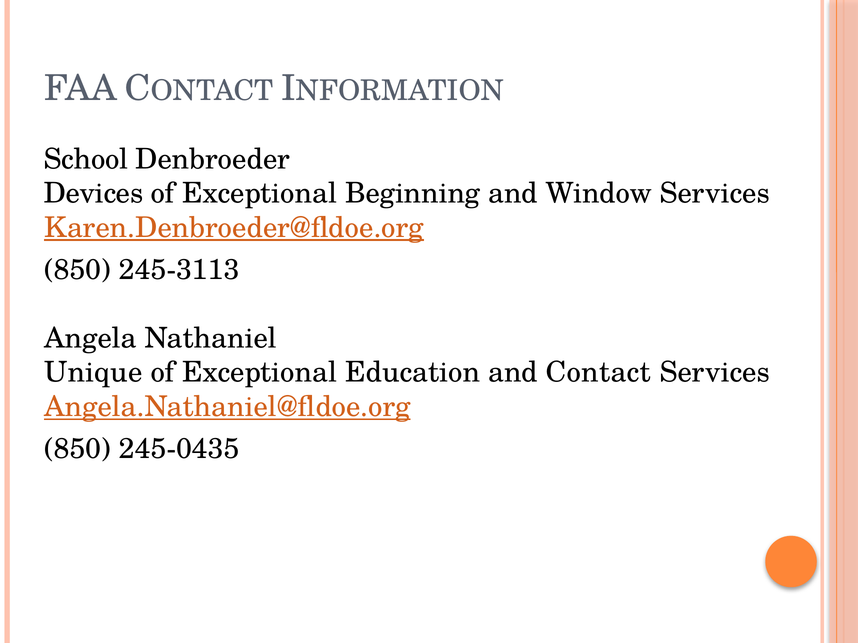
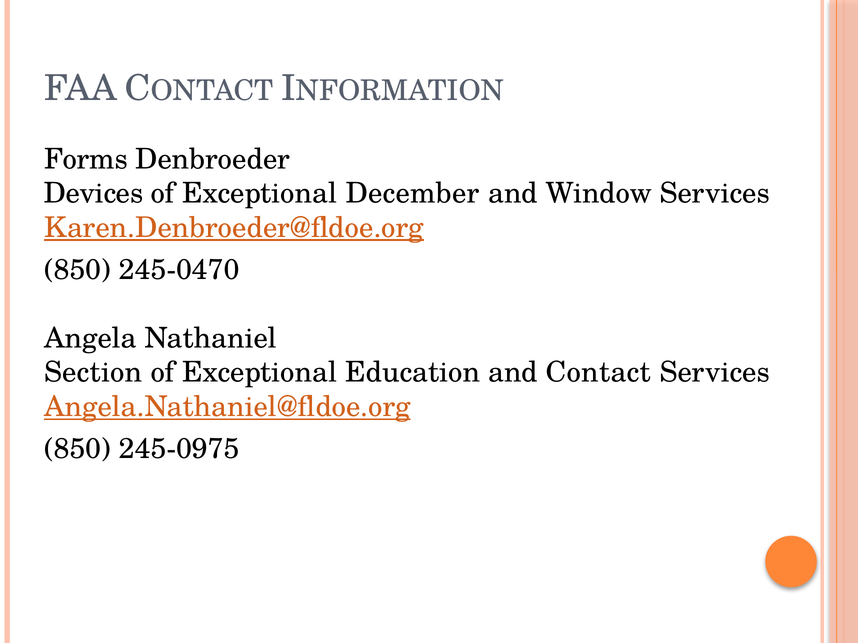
School: School -> Forms
Beginning: Beginning -> December
245-3113: 245-3113 -> 245-0470
Unique: Unique -> Section
245-0435: 245-0435 -> 245-0975
